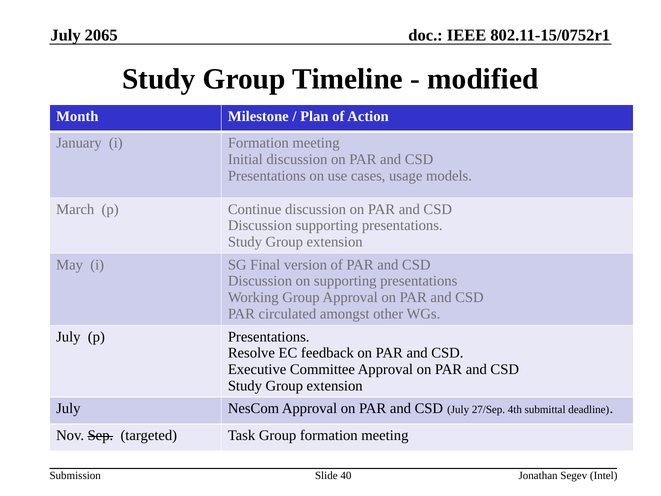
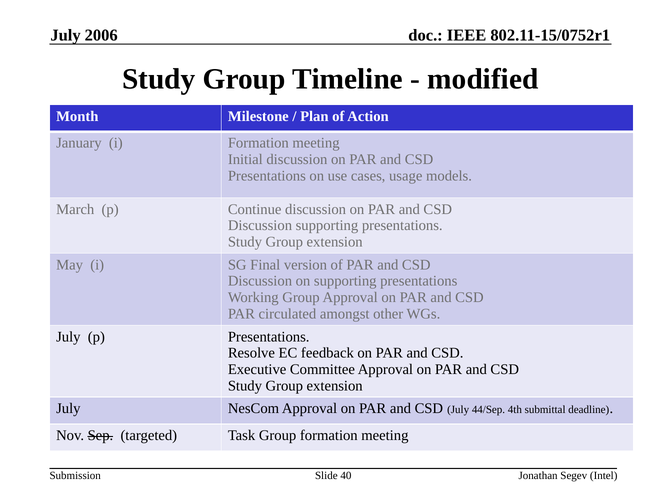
2065: 2065 -> 2006
27/Sep: 27/Sep -> 44/Sep
